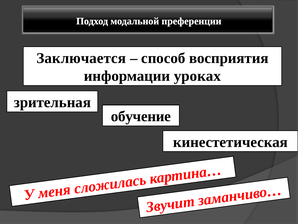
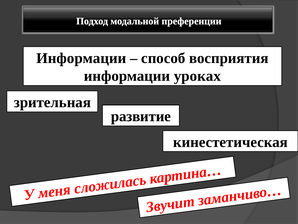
Заключается at (81, 58): Заключается -> Информации
обучение: обучение -> развитие
